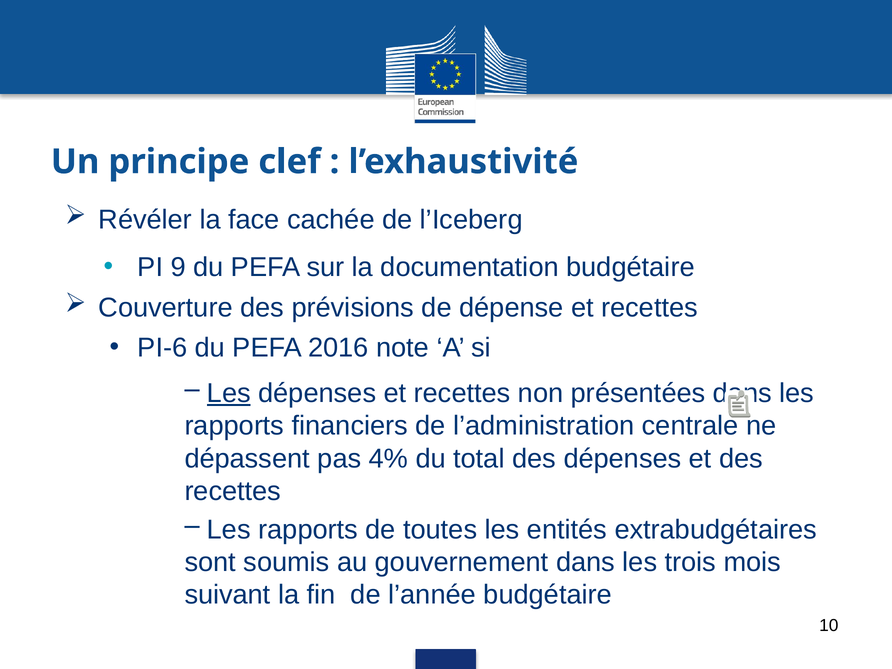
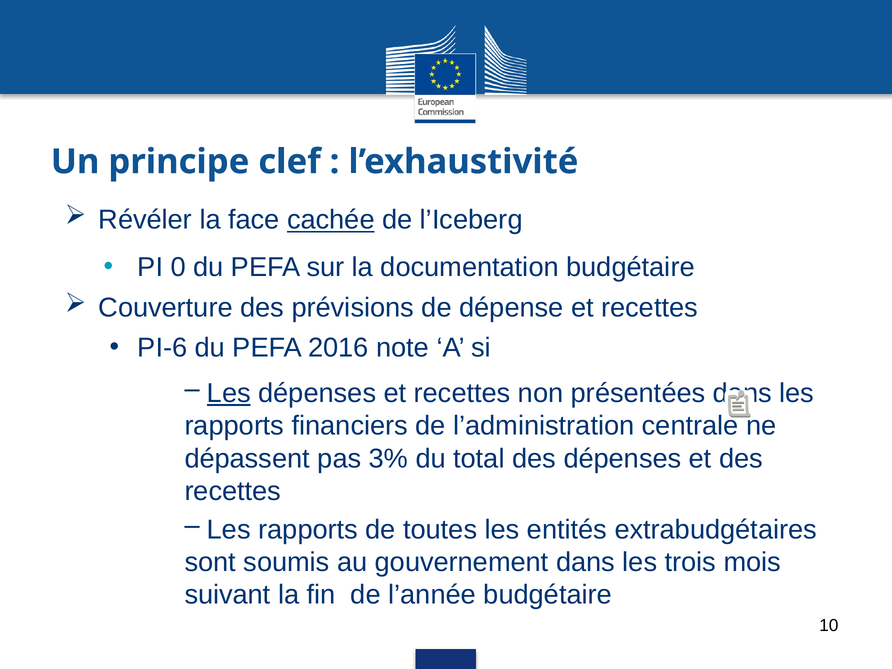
cachée underline: none -> present
9: 9 -> 0
4%: 4% -> 3%
